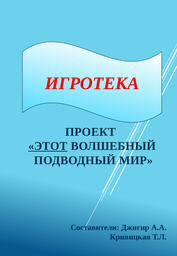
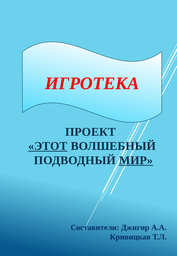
МИР underline: none -> present
